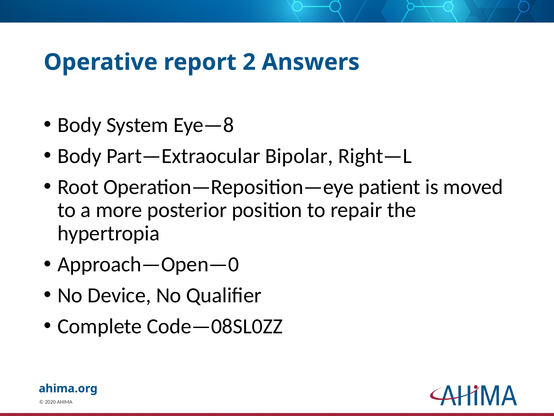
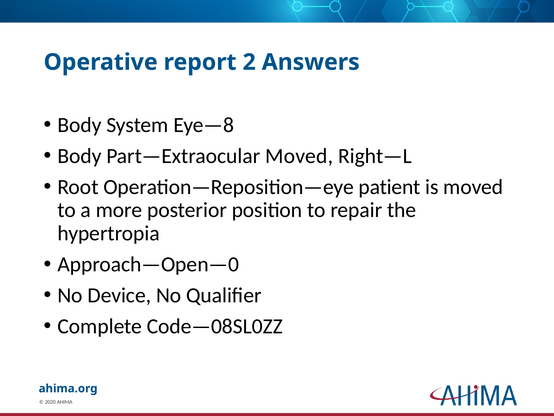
Part—Extraocular Bipolar: Bipolar -> Moved
